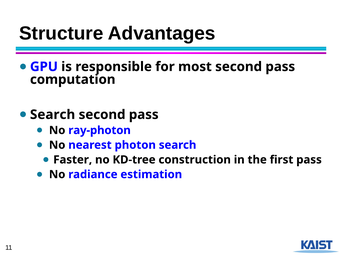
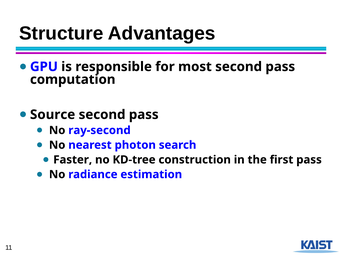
Search at (53, 115): Search -> Source
ray-photon: ray-photon -> ray-second
